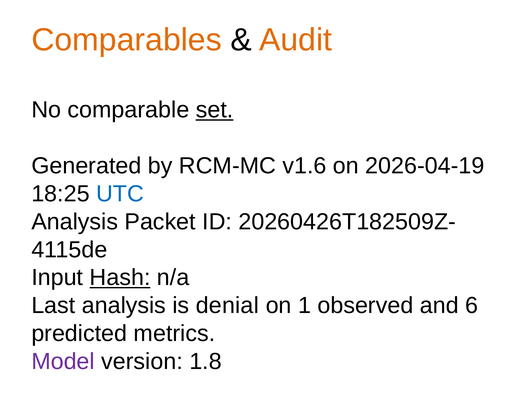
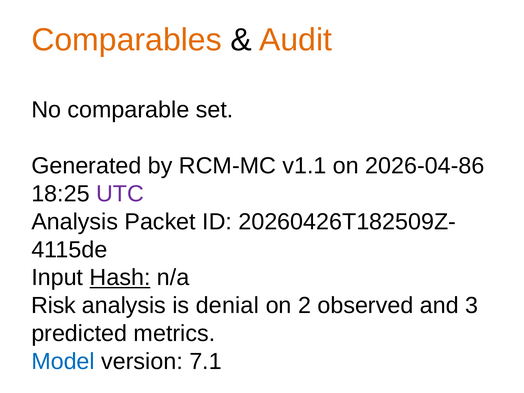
set underline: present -> none
v1.6: v1.6 -> v1.1
2026-04-19: 2026-04-19 -> 2026-04-86
UTC colour: blue -> purple
Last: Last -> Risk
1: 1 -> 2
6: 6 -> 3
Model colour: purple -> blue
1.8: 1.8 -> 7.1
